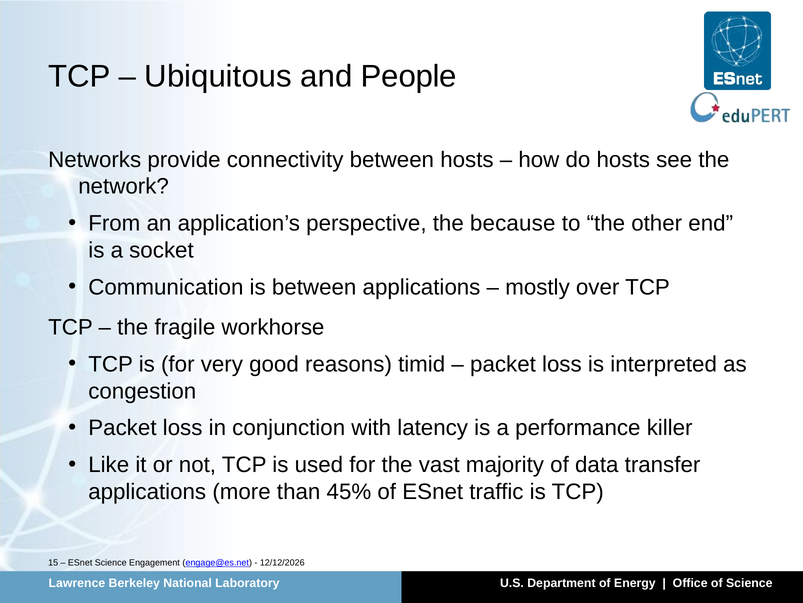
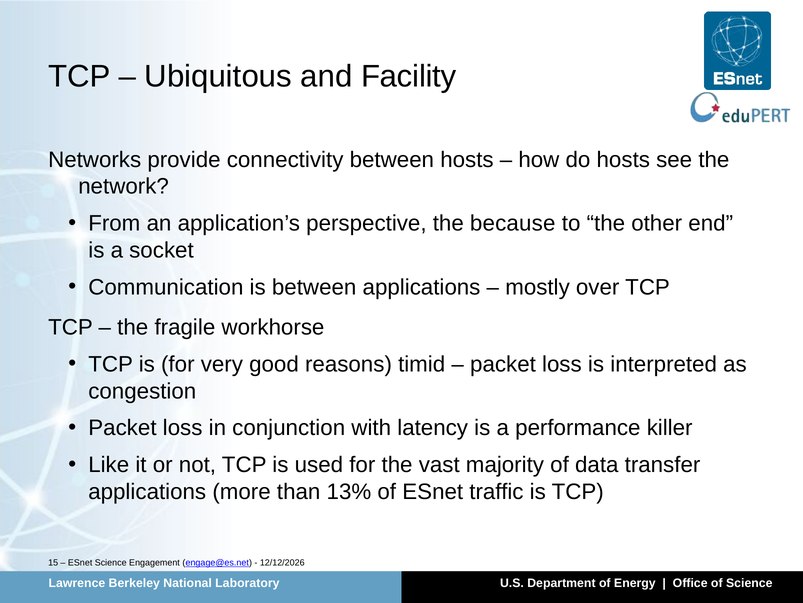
People: People -> Facility
45%: 45% -> 13%
